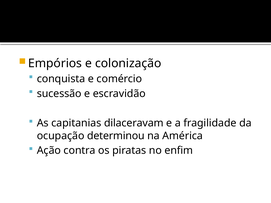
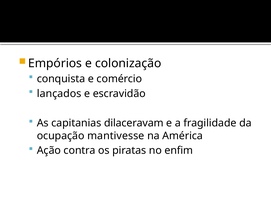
sucessão: sucessão -> lançados
determinou: determinou -> mantivesse
